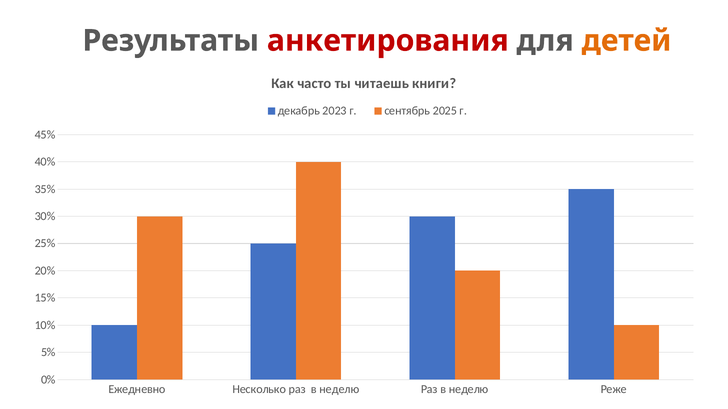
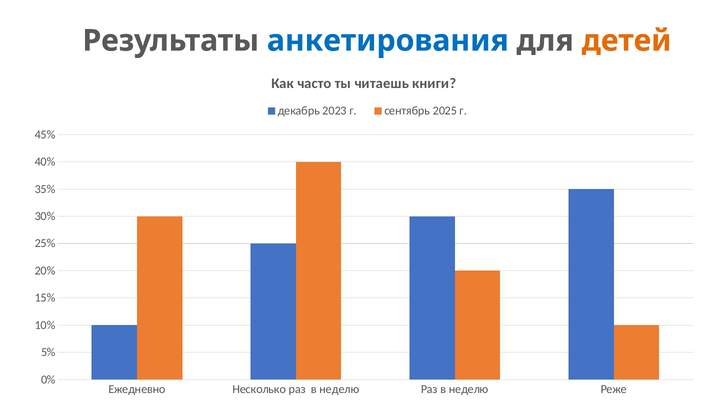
анкетирования colour: red -> blue
